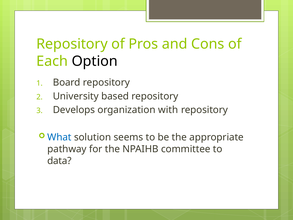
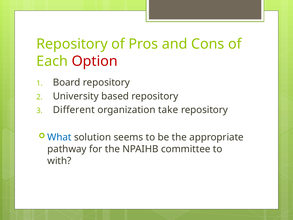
Option colour: black -> red
Develops: Develops -> Different
with: with -> take
data: data -> with
